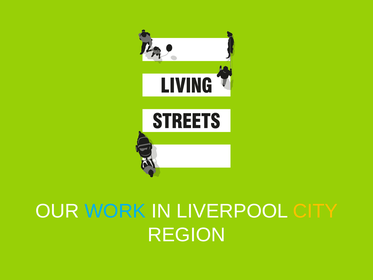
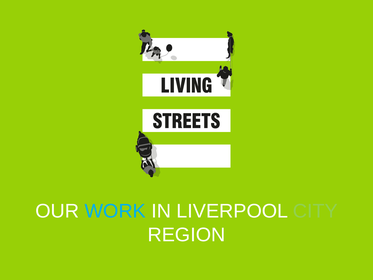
CITY colour: yellow -> light green
